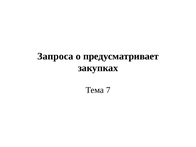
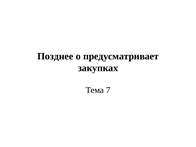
Запроса: Запроса -> Позднее
